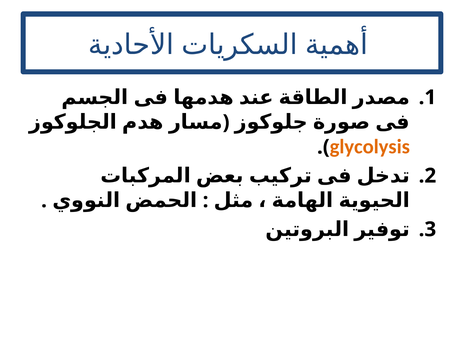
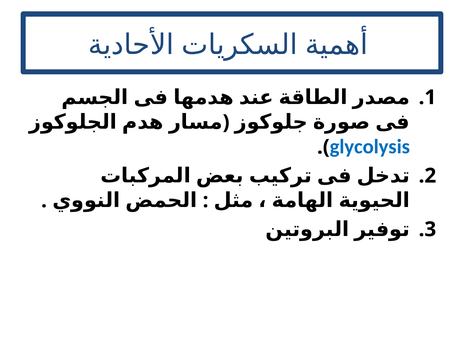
glycolysis colour: orange -> blue
